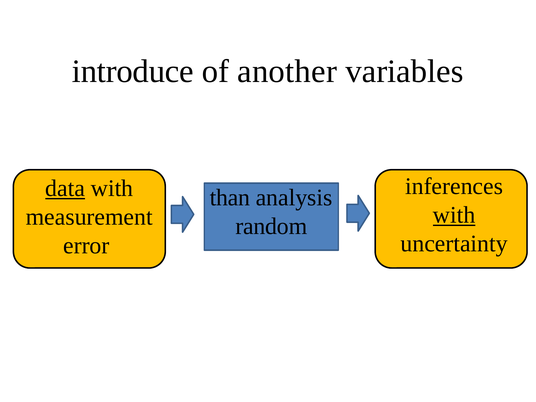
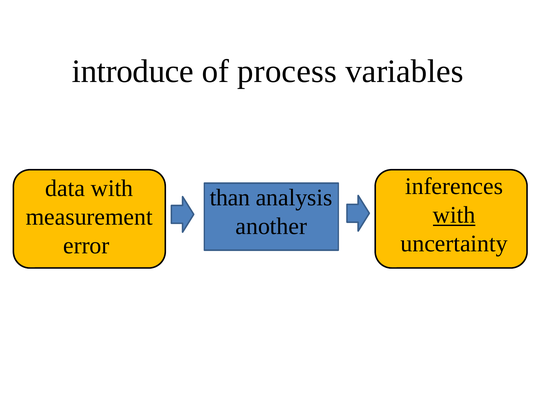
another: another -> process
data underline: present -> none
random: random -> another
